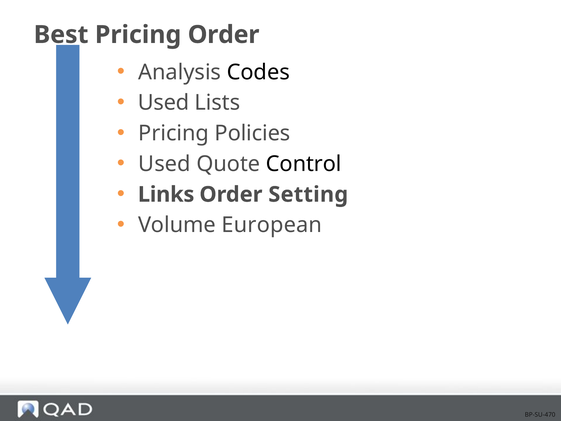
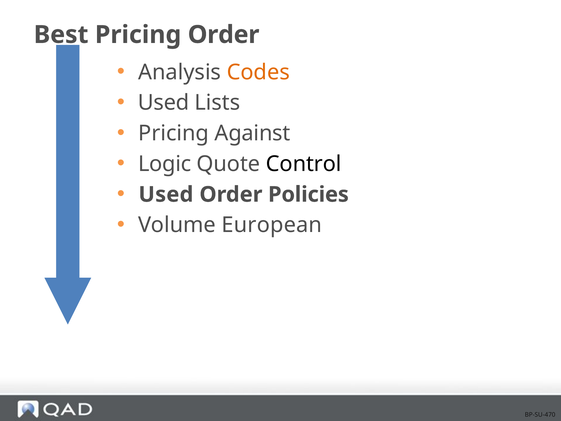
Codes colour: black -> orange
Policies: Policies -> Against
Used at (164, 164): Used -> Logic
Links at (166, 194): Links -> Used
Setting: Setting -> Policies
